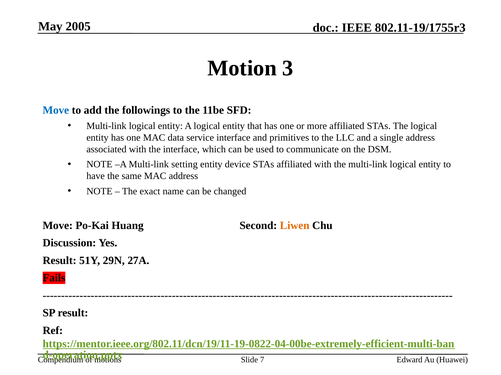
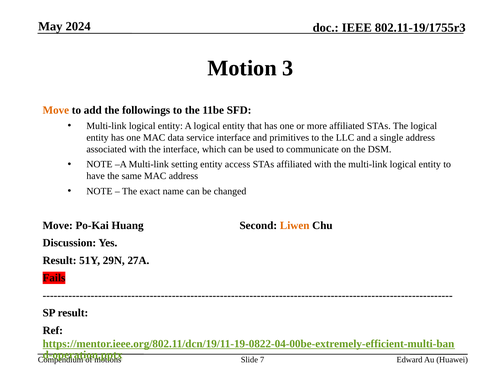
2005: 2005 -> 2024
Move at (56, 110) colour: blue -> orange
device: device -> access
